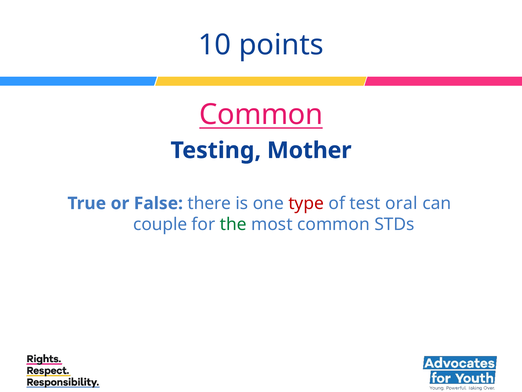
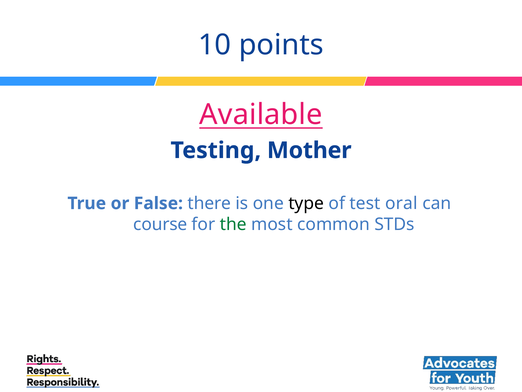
Common at (261, 115): Common -> Available
type colour: red -> black
couple: couple -> course
